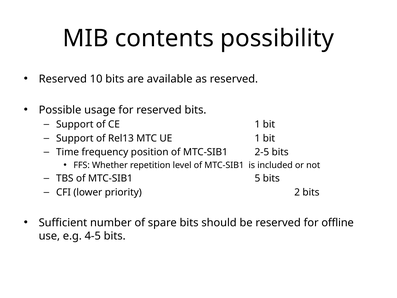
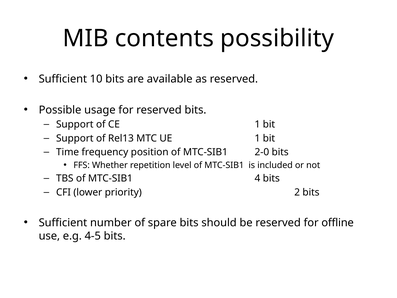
Reserved at (63, 79): Reserved -> Sufficient
2-5: 2-5 -> 2-0
5: 5 -> 4
